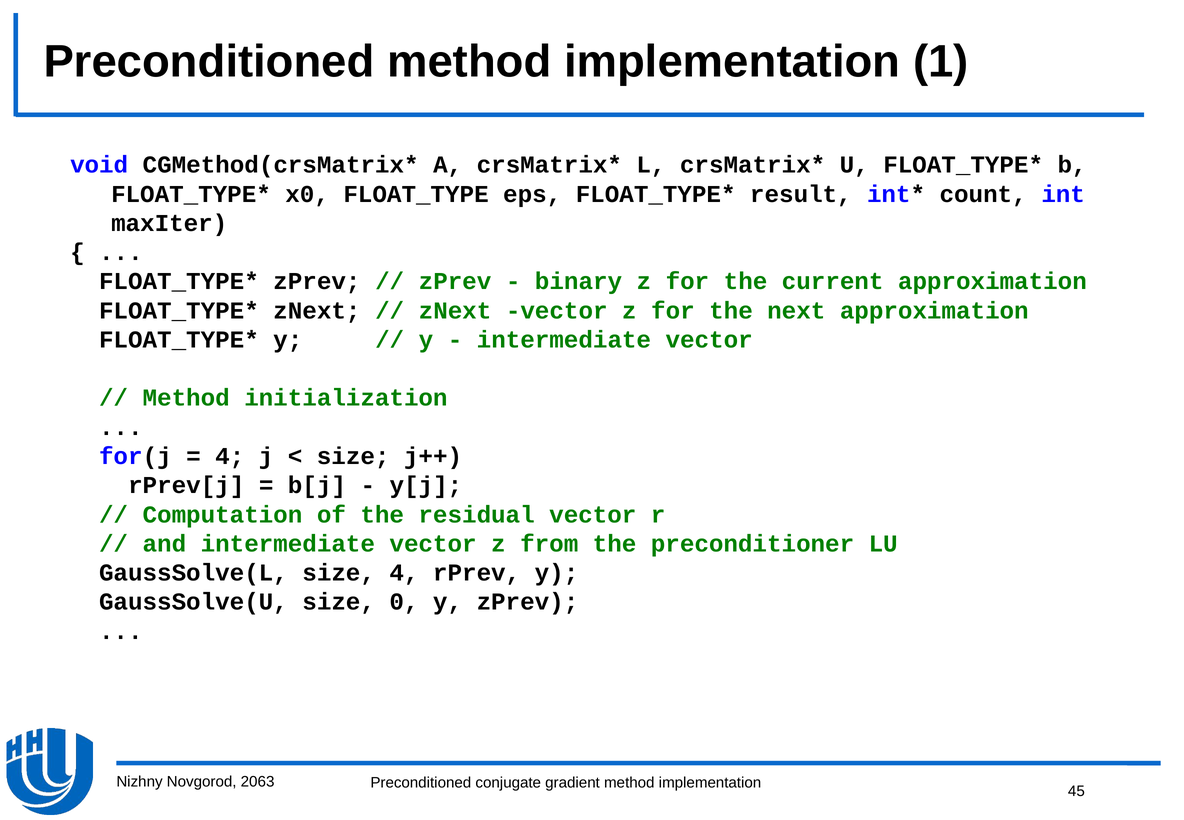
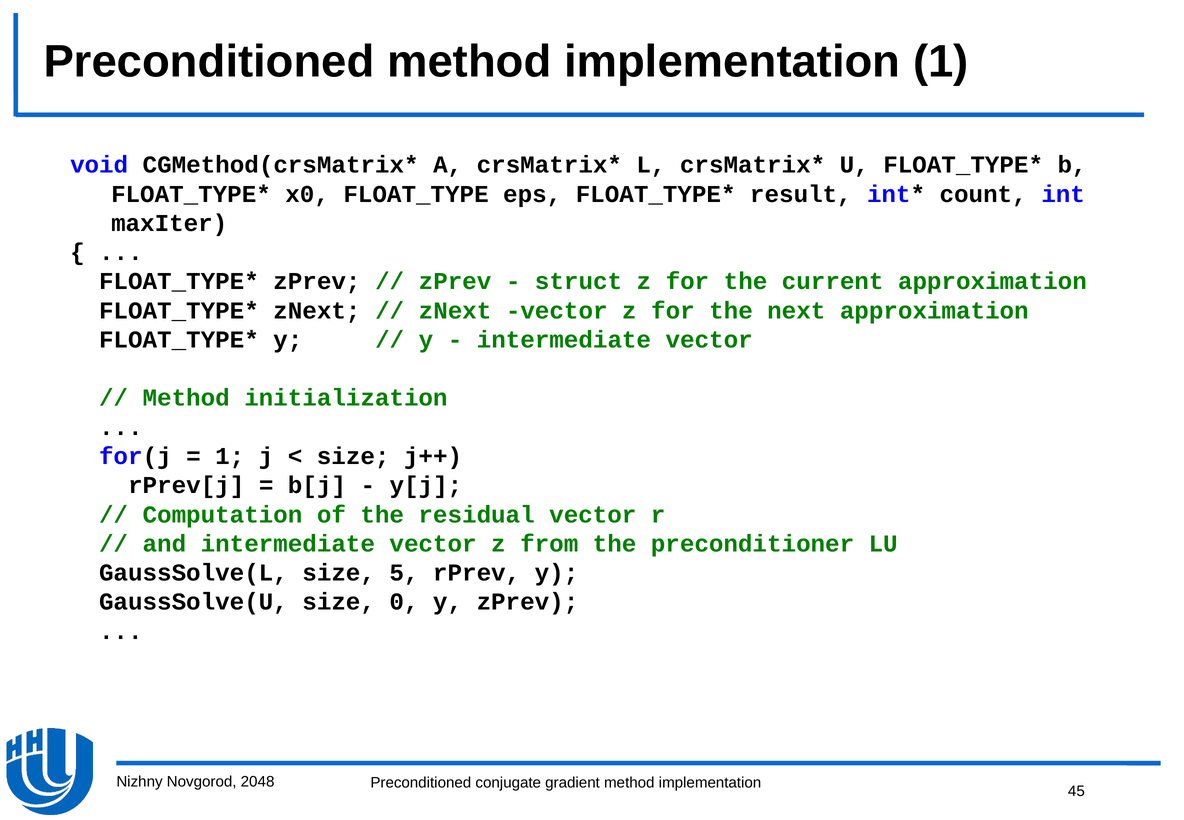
binary: binary -> struct
4 at (230, 456): 4 -> 1
size 4: 4 -> 5
2063: 2063 -> 2048
